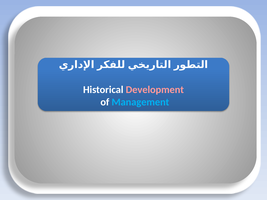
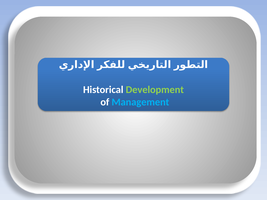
Development colour: pink -> light green
